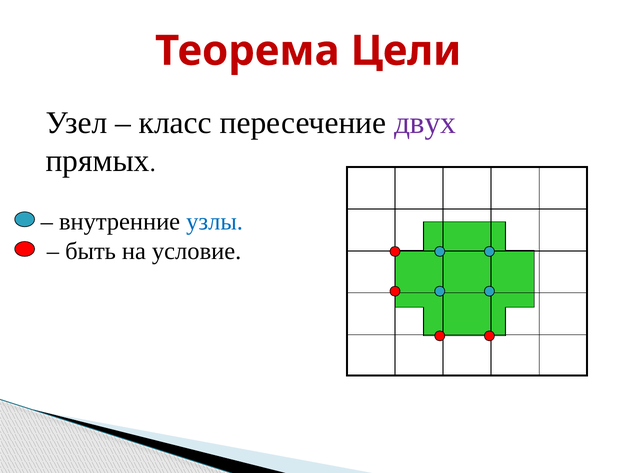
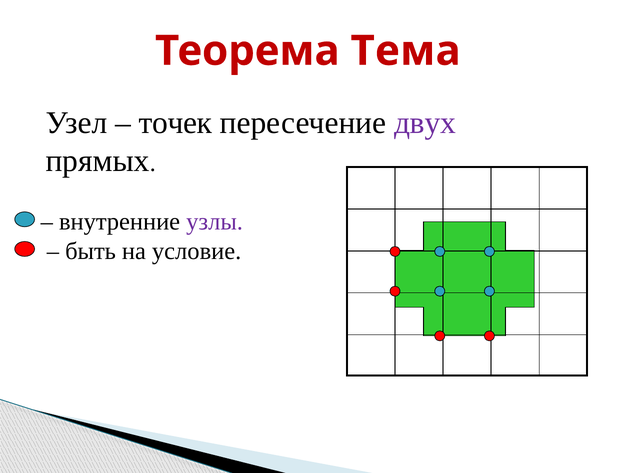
Цели: Цели -> Тема
класс: класс -> точек
узлы colour: blue -> purple
